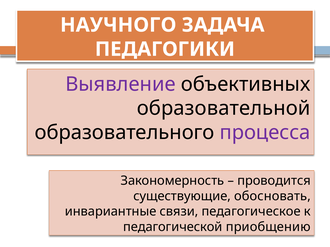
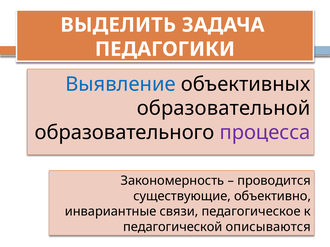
НАУЧНОГО: НАУЧНОГО -> ВЫДЕЛИТЬ
Выявление colour: purple -> blue
обосновать: обосновать -> объективно
приобщению: приобщению -> описываются
